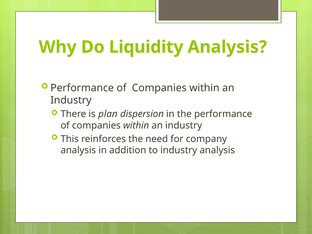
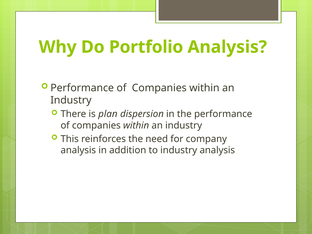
Liquidity: Liquidity -> Portfolio
